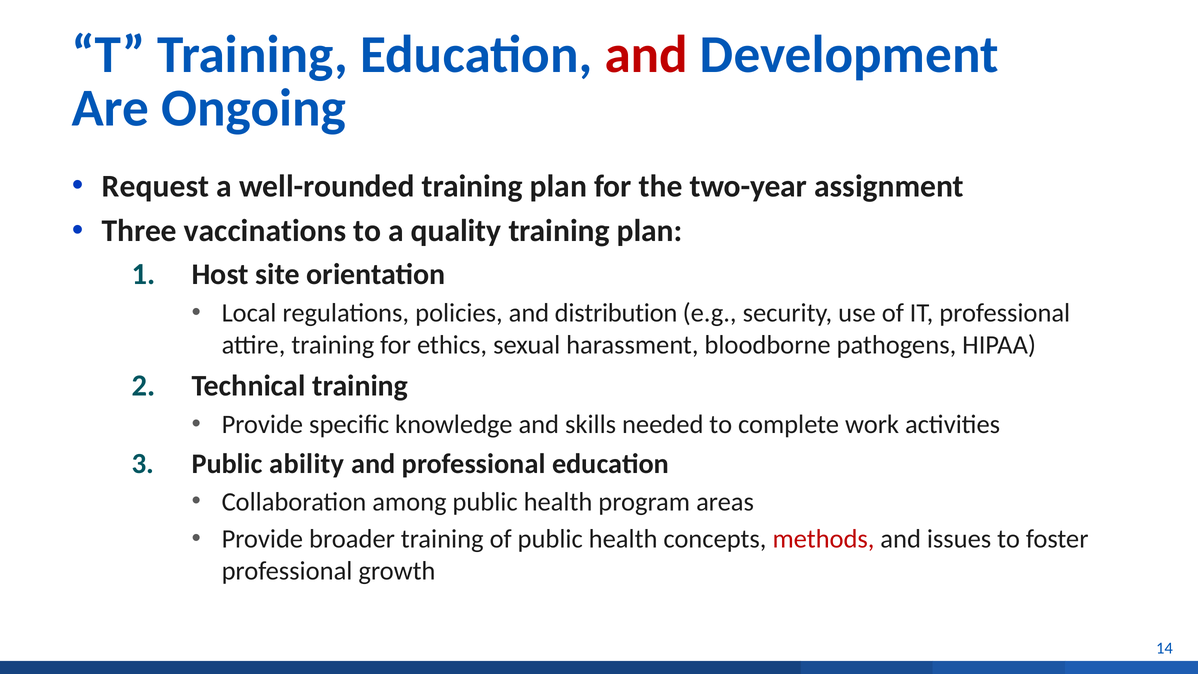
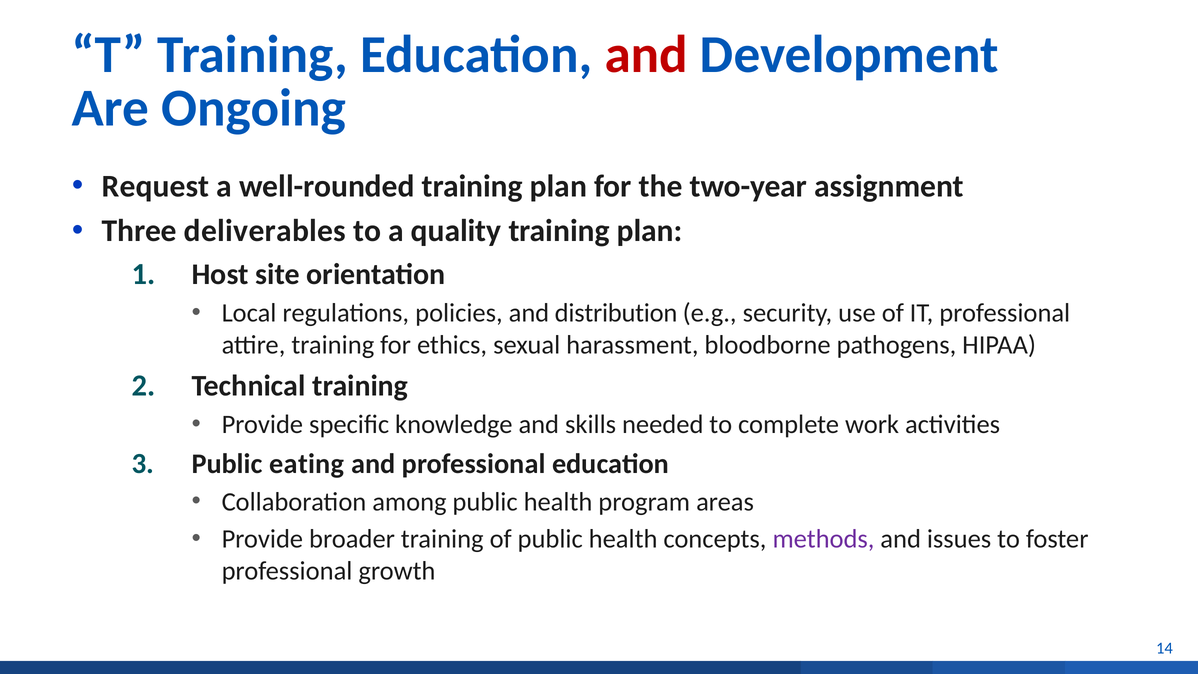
vaccinations: vaccinations -> deliverables
ability: ability -> eating
methods colour: red -> purple
